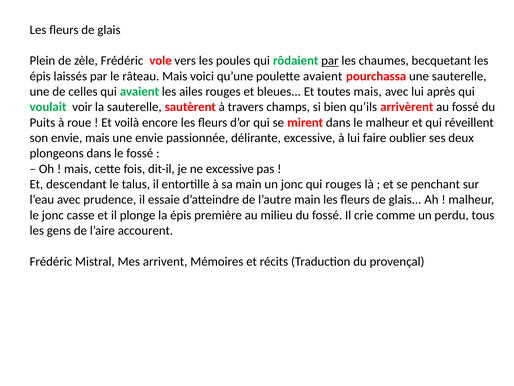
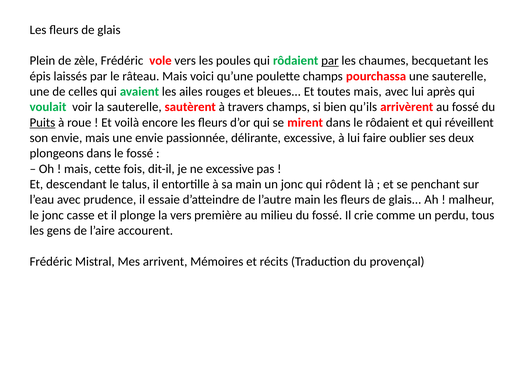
poulette avaient: avaient -> champs
Puits underline: none -> present
le malheur: malheur -> rôdaient
qui rouges: rouges -> rôdent
la épis: épis -> vers
